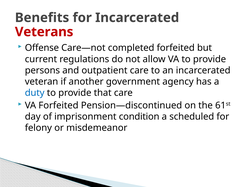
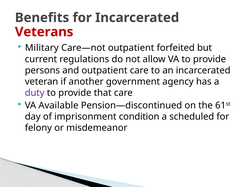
Offense: Offense -> Military
Care—not completed: completed -> outpatient
duty colour: blue -> purple
VA Forfeited: Forfeited -> Available
